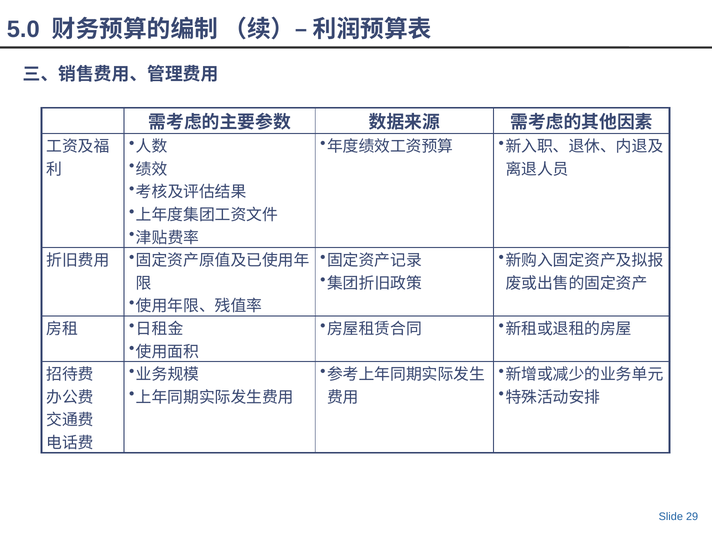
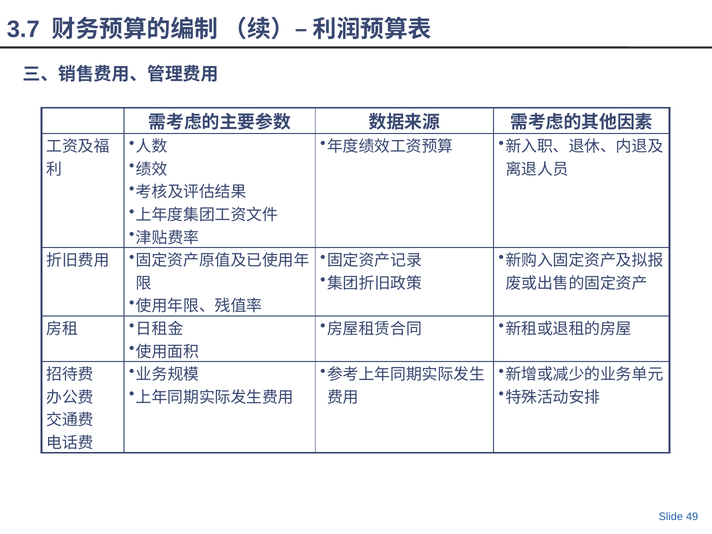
5.0: 5.0 -> 3.7
29: 29 -> 49
